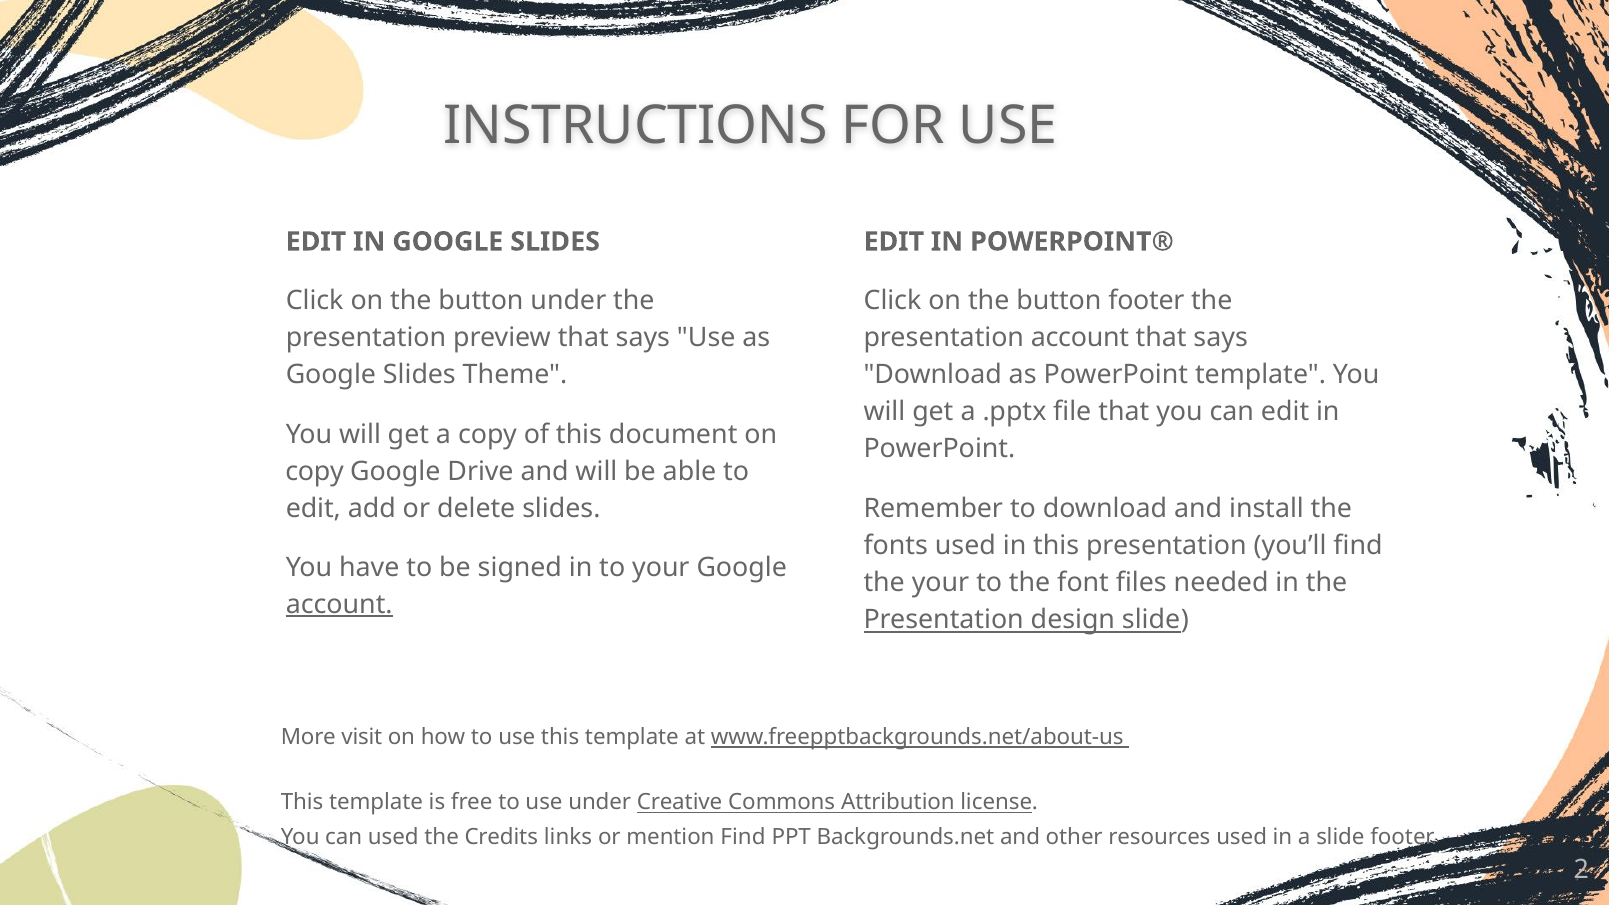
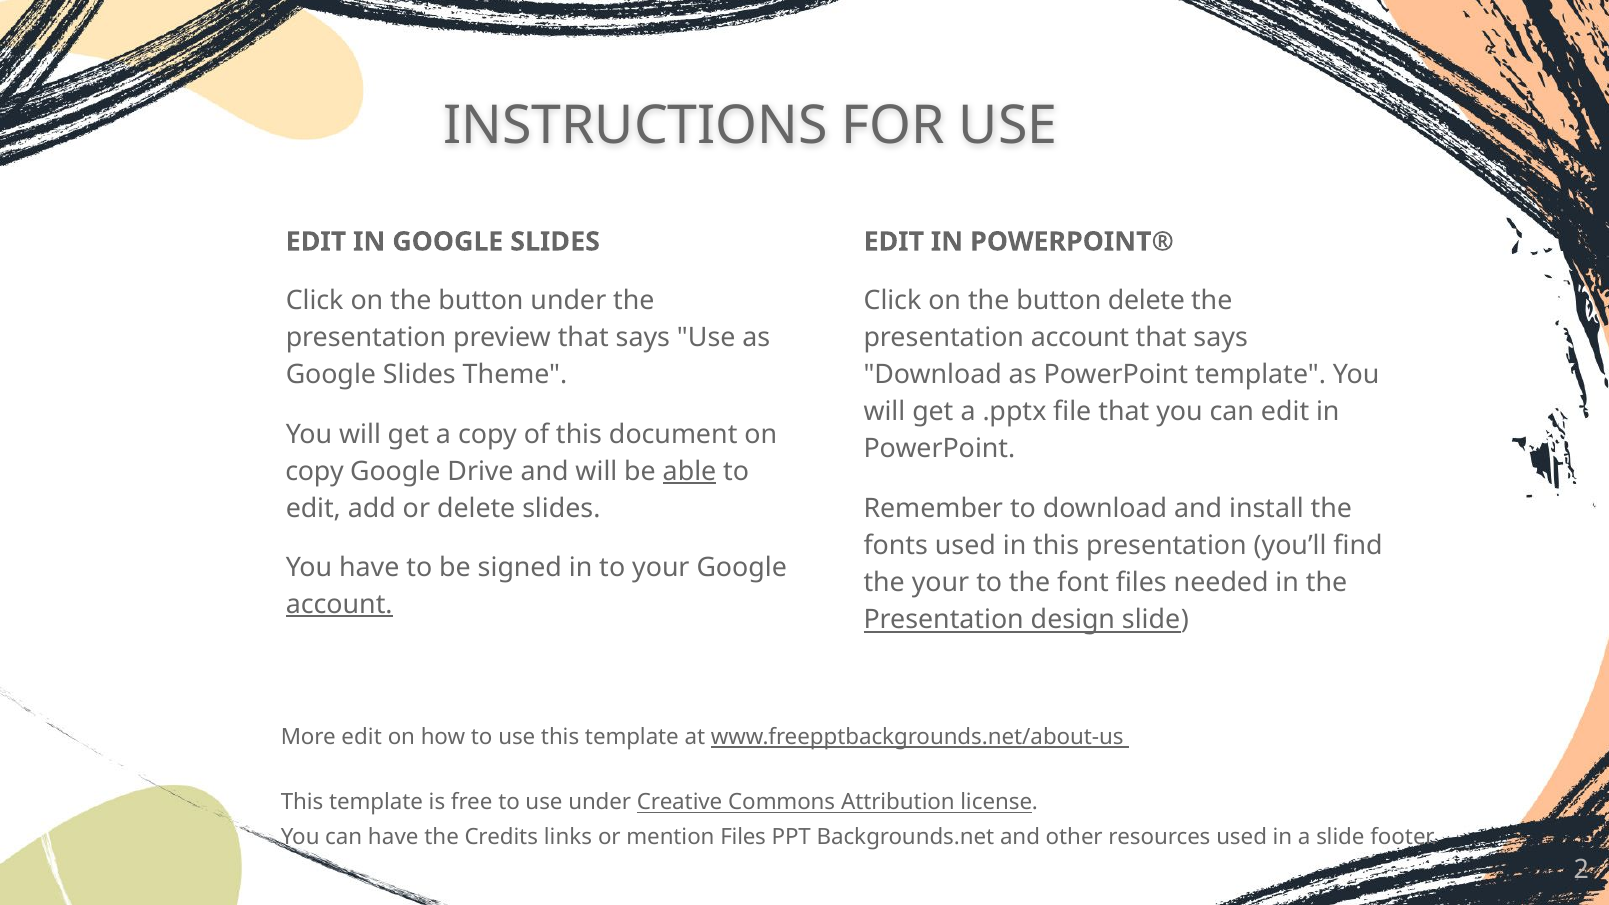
button footer: footer -> delete
able underline: none -> present
More visit: visit -> edit
can used: used -> have
mention Find: Find -> Files
